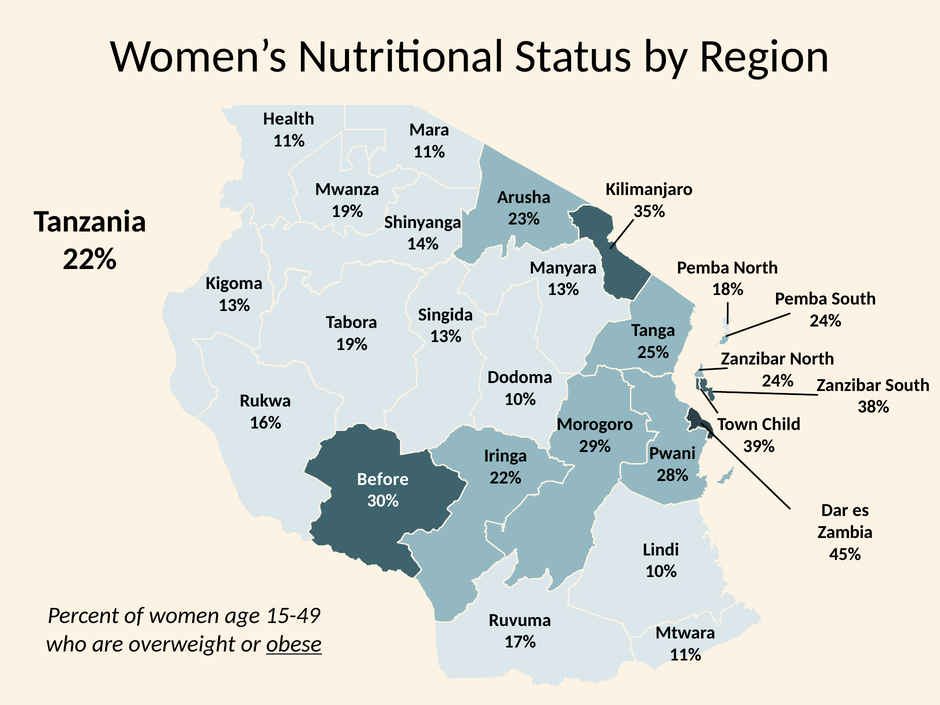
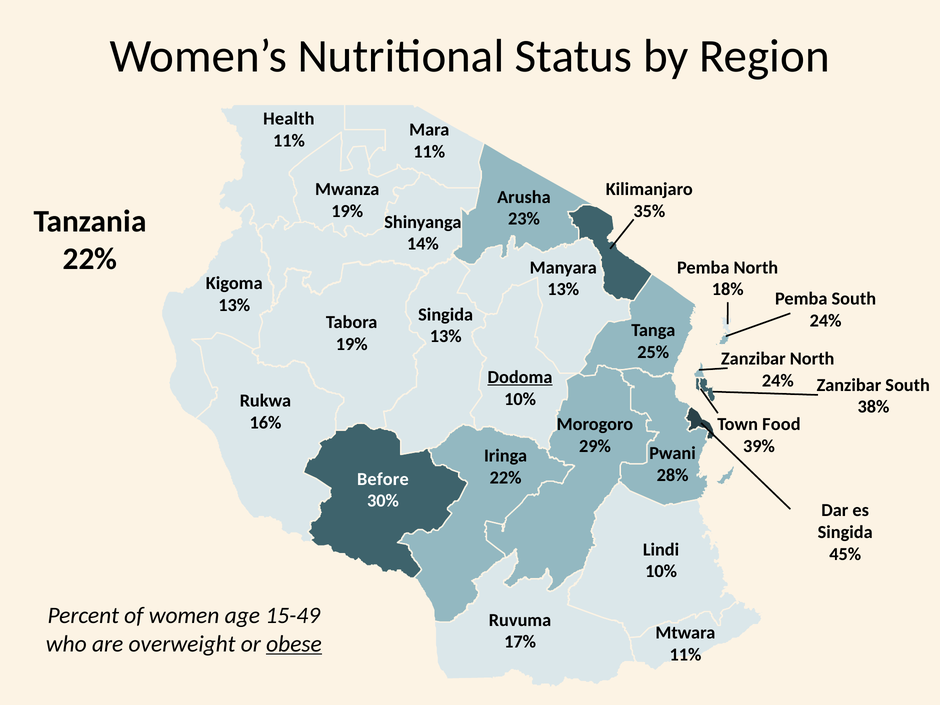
Dodoma underline: none -> present
Child: Child -> Food
Zambia at (845, 532): Zambia -> Singida
